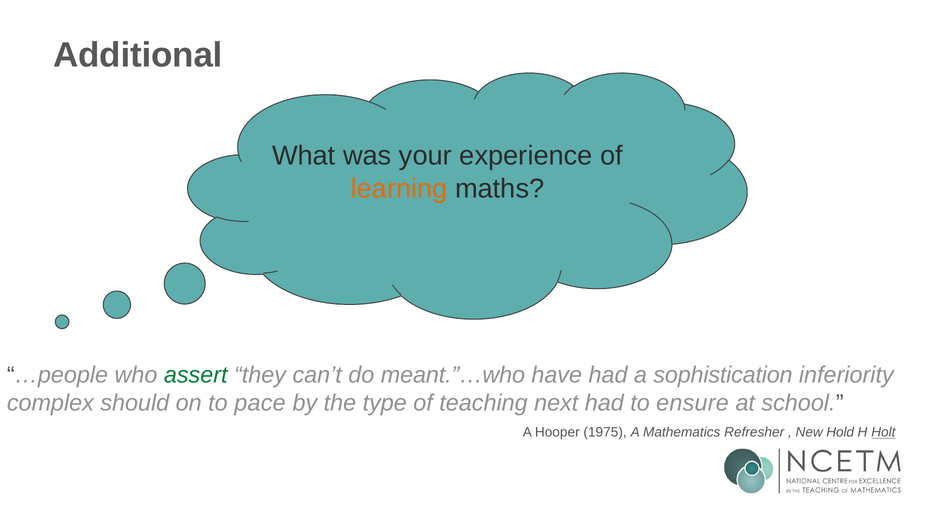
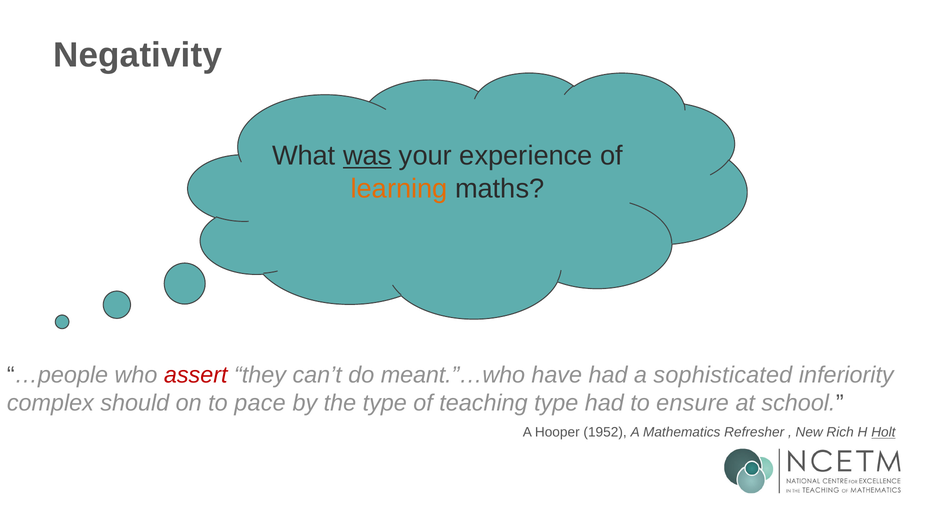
Additional: Additional -> Negativity
was underline: none -> present
assert colour: green -> red
sophistication: sophistication -> sophisticated
teaching next: next -> type
1975: 1975 -> 1952
Hold: Hold -> Rich
